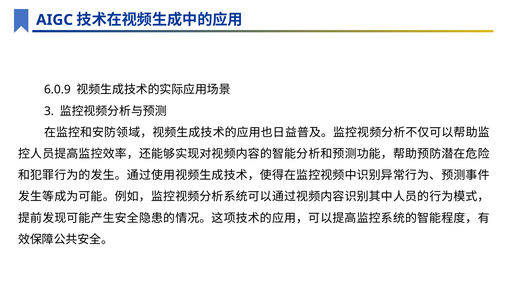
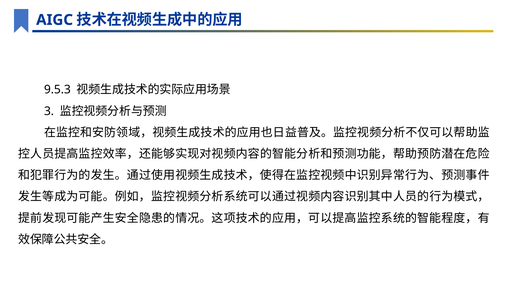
6.0.9: 6.0.9 -> 9.5.3
